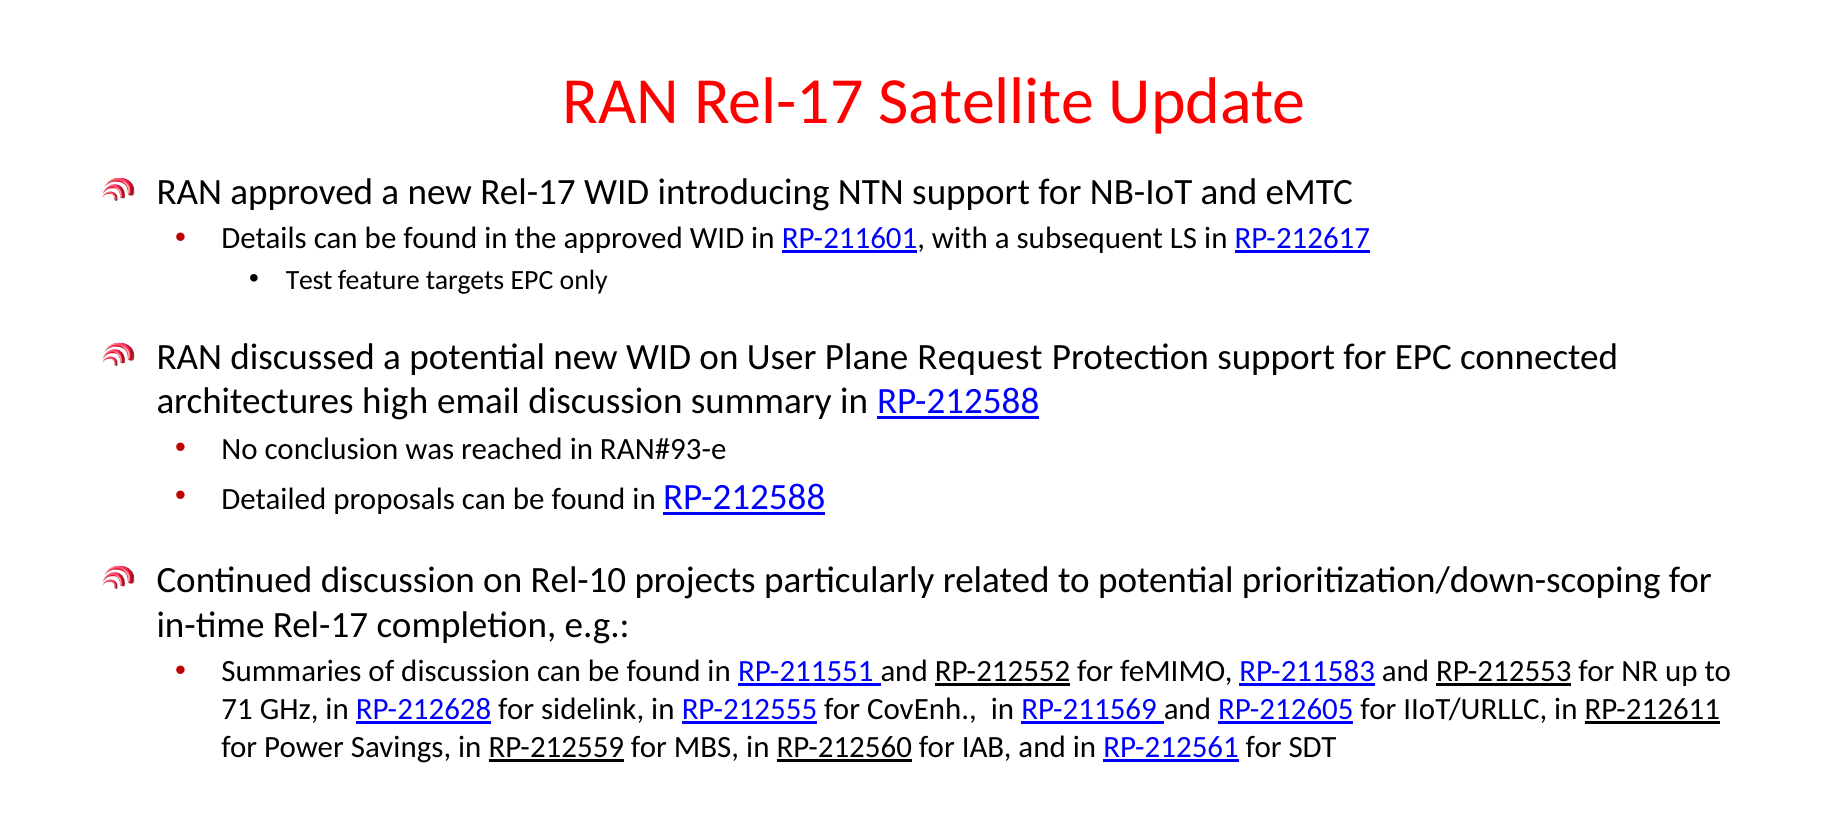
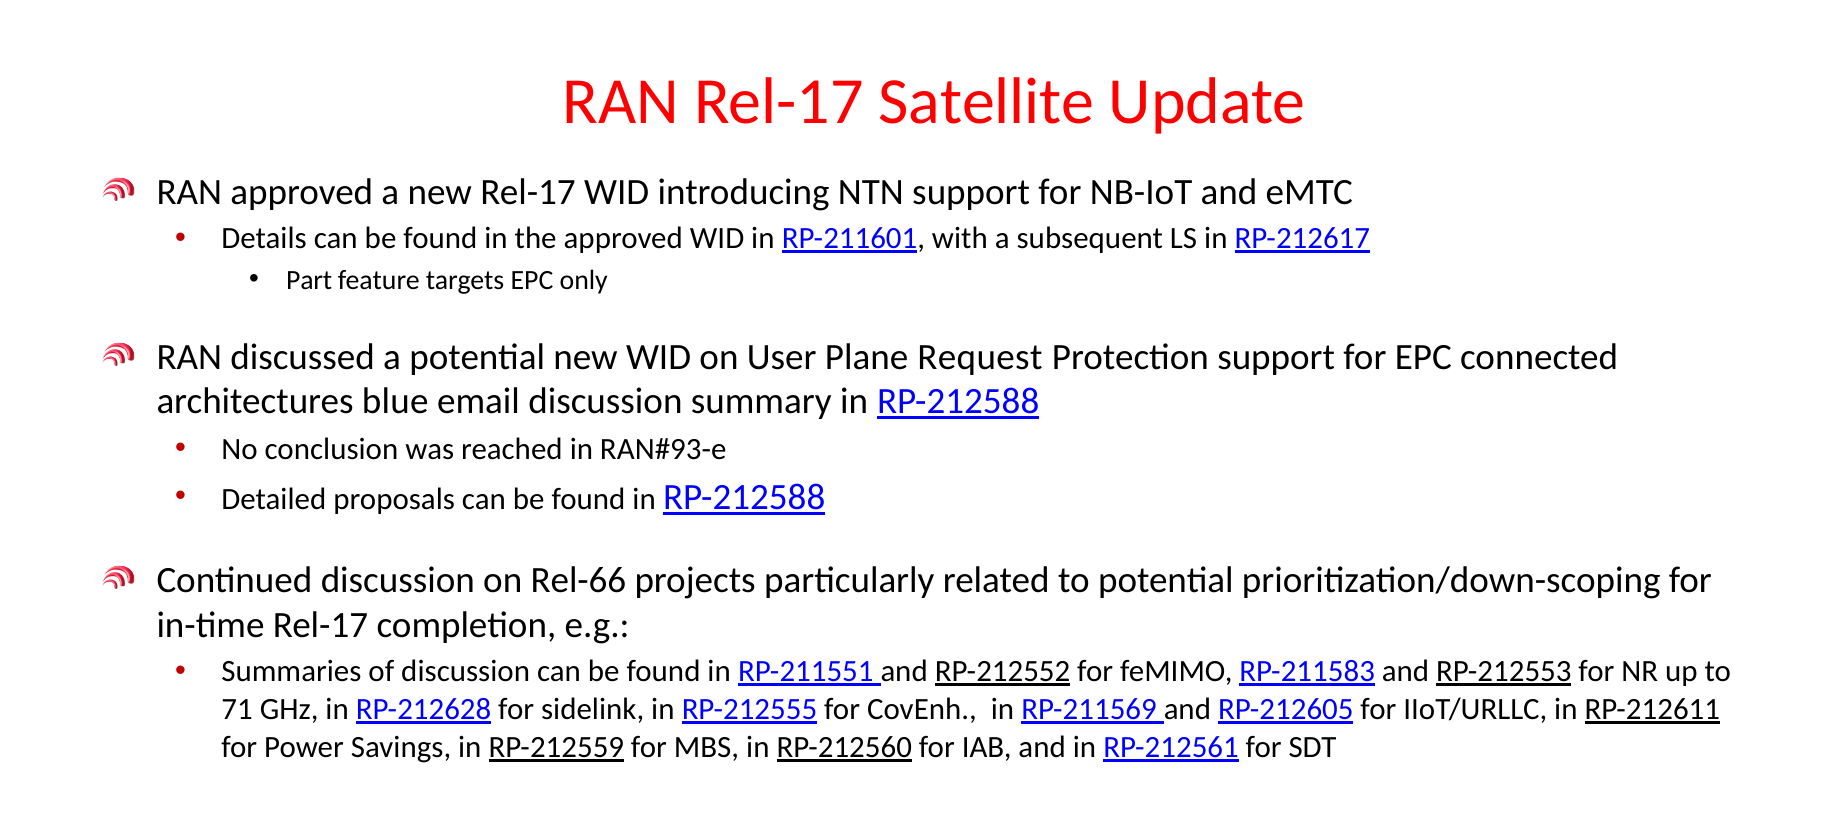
Test: Test -> Part
high: high -> blue
Rel-10: Rel-10 -> Rel-66
